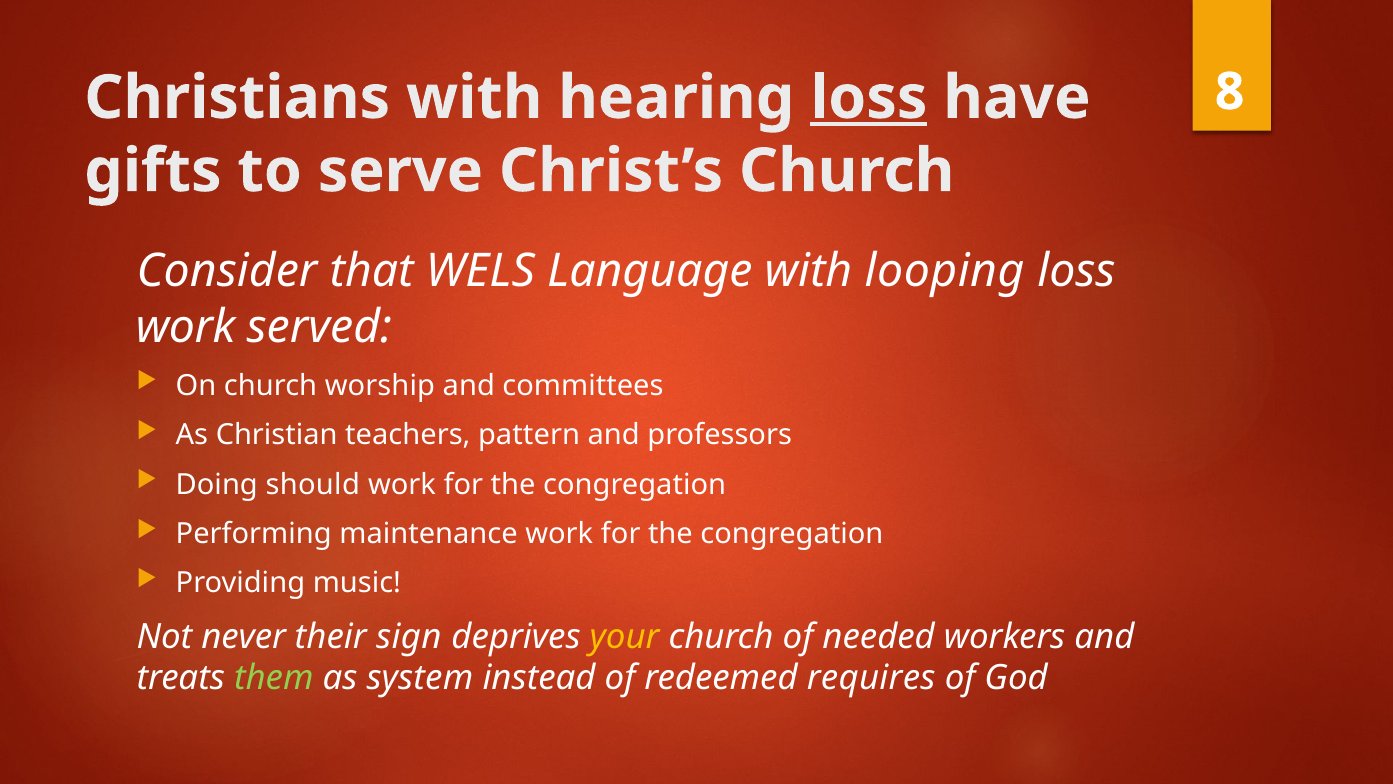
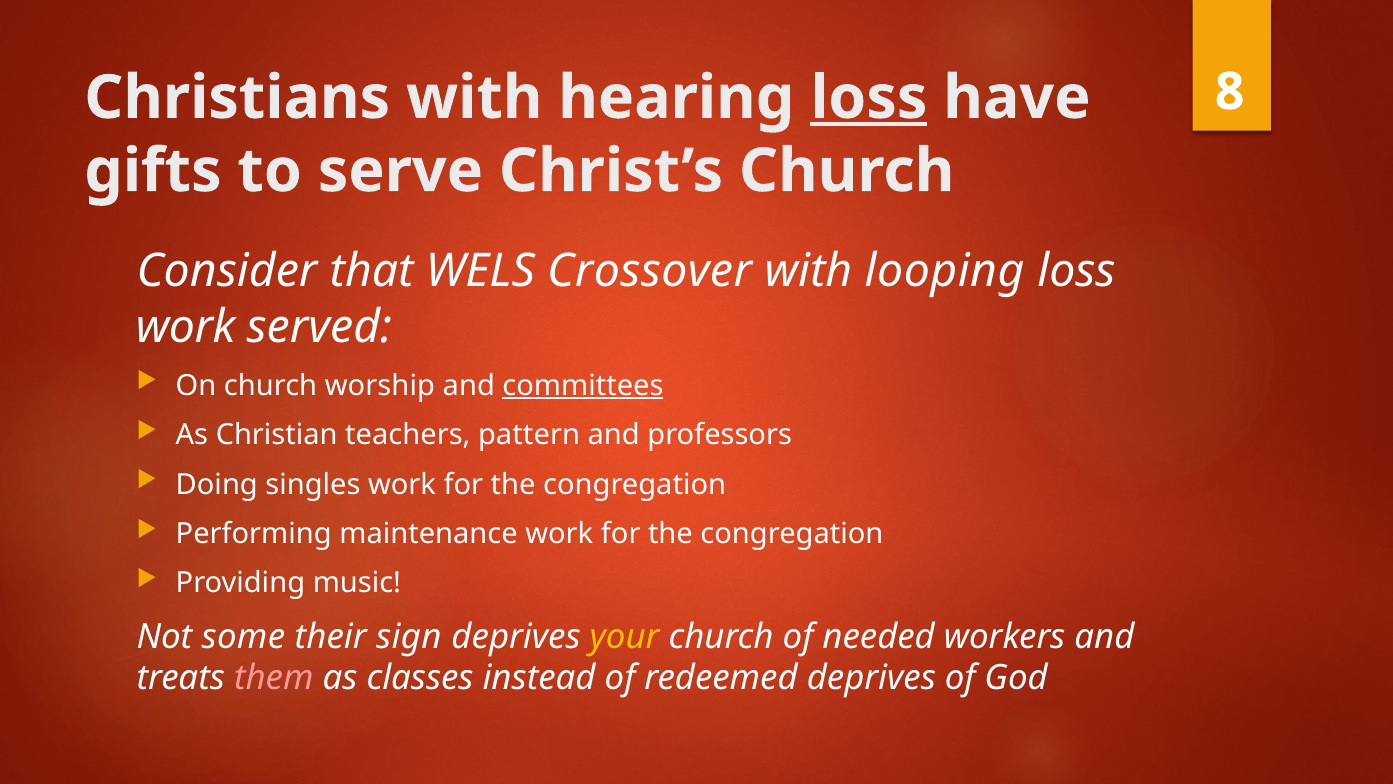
Language: Language -> Crossover
committees underline: none -> present
should: should -> singles
never: never -> some
them colour: light green -> pink
system: system -> classes
redeemed requires: requires -> deprives
